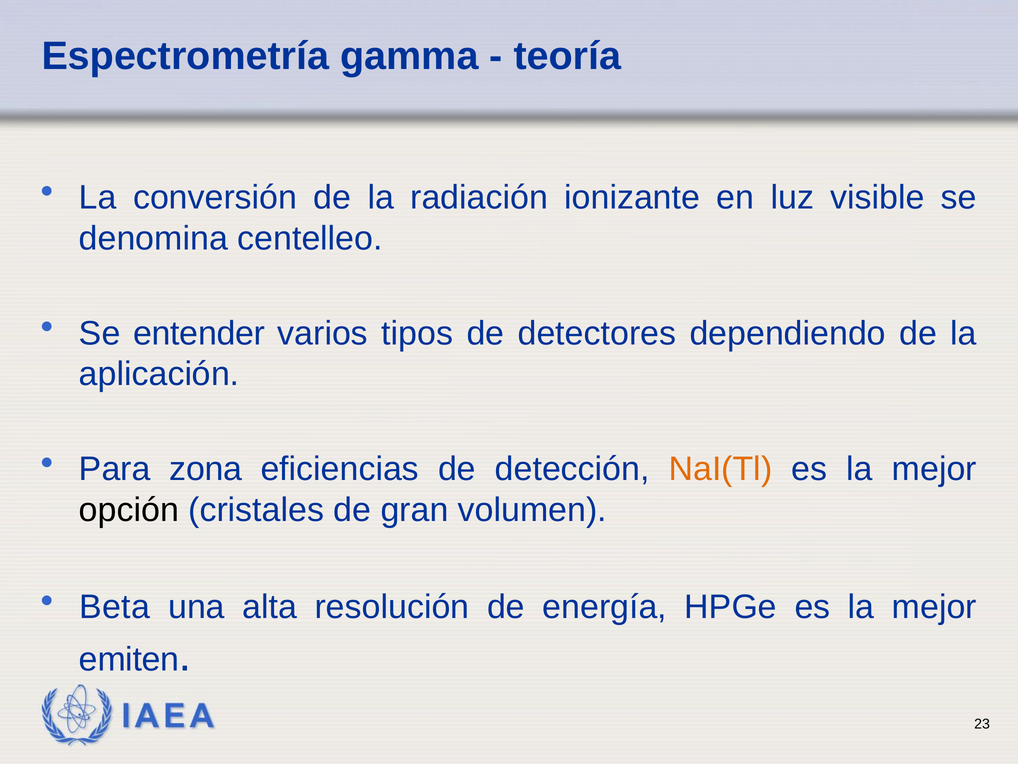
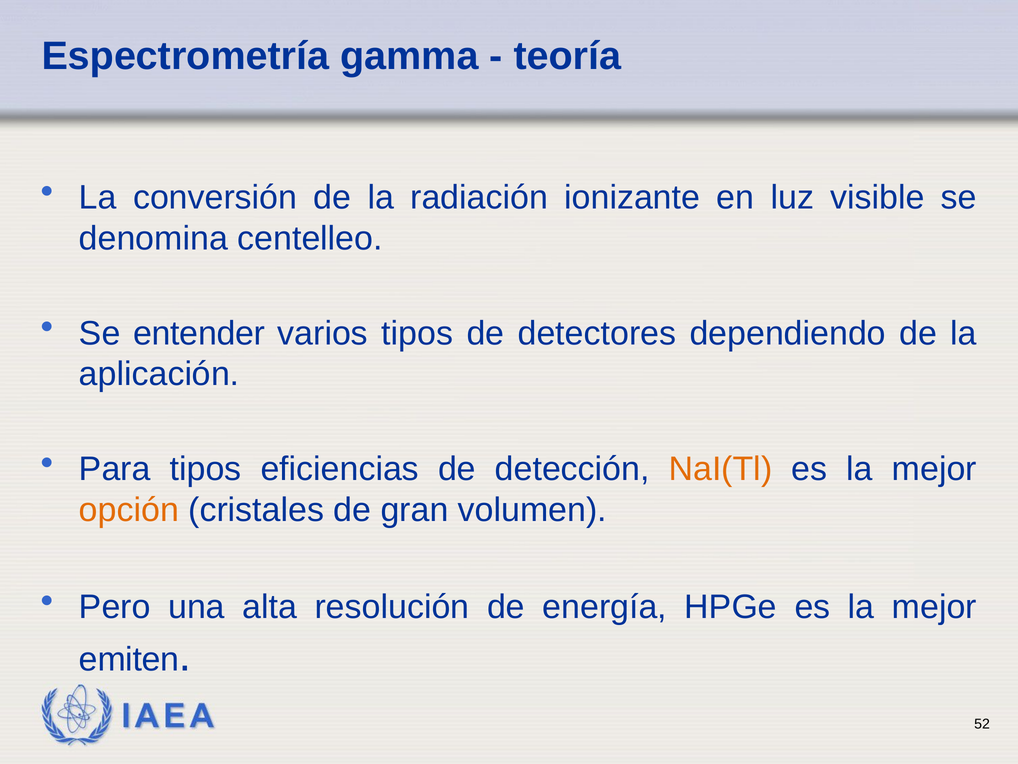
Para zona: zona -> tipos
opción colour: black -> orange
Beta: Beta -> Pero
23: 23 -> 52
